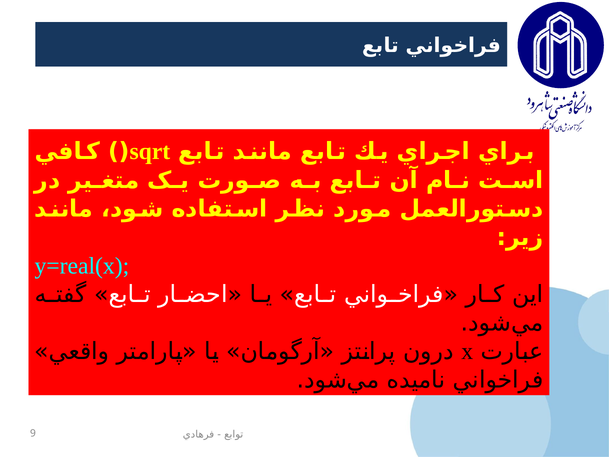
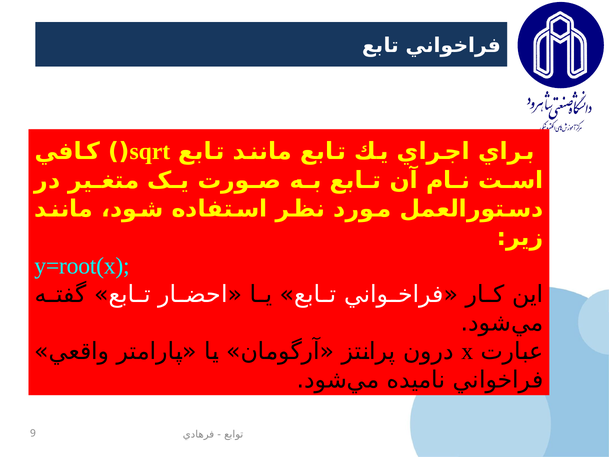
y=real(x: y=real(x -> y=root(x
